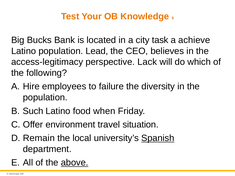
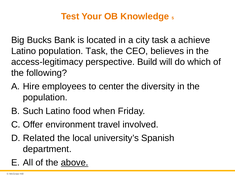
population Lead: Lead -> Task
Lack: Lack -> Build
failure: failure -> center
situation: situation -> involved
Remain: Remain -> Related
Spanish underline: present -> none
